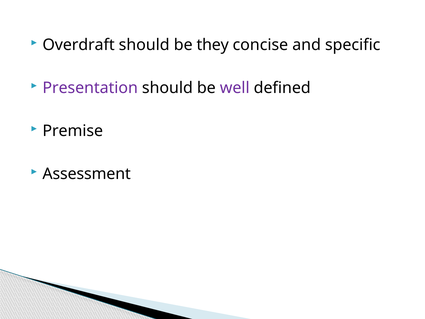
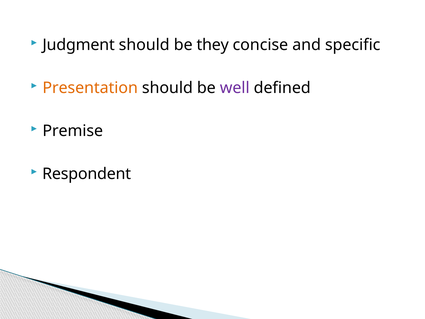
Overdraft: Overdraft -> Judgment
Presentation colour: purple -> orange
Assessment: Assessment -> Respondent
